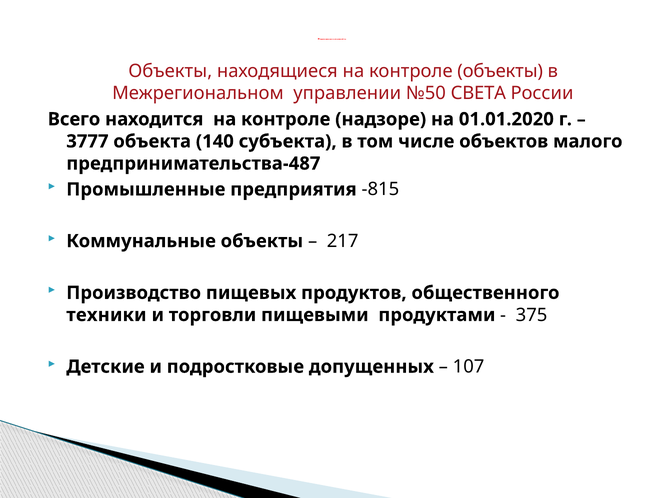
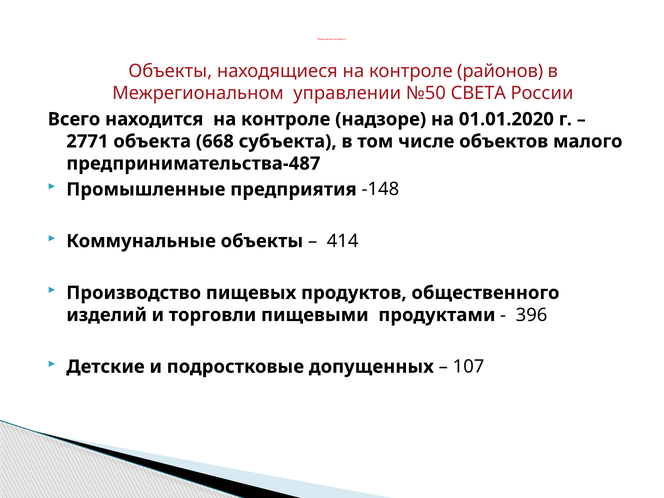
контроле объекты: объекты -> районов
3777: 3777 -> 2771
140: 140 -> 668
-815: -815 -> -148
217: 217 -> 414
техники: техники -> изделий
375: 375 -> 396
